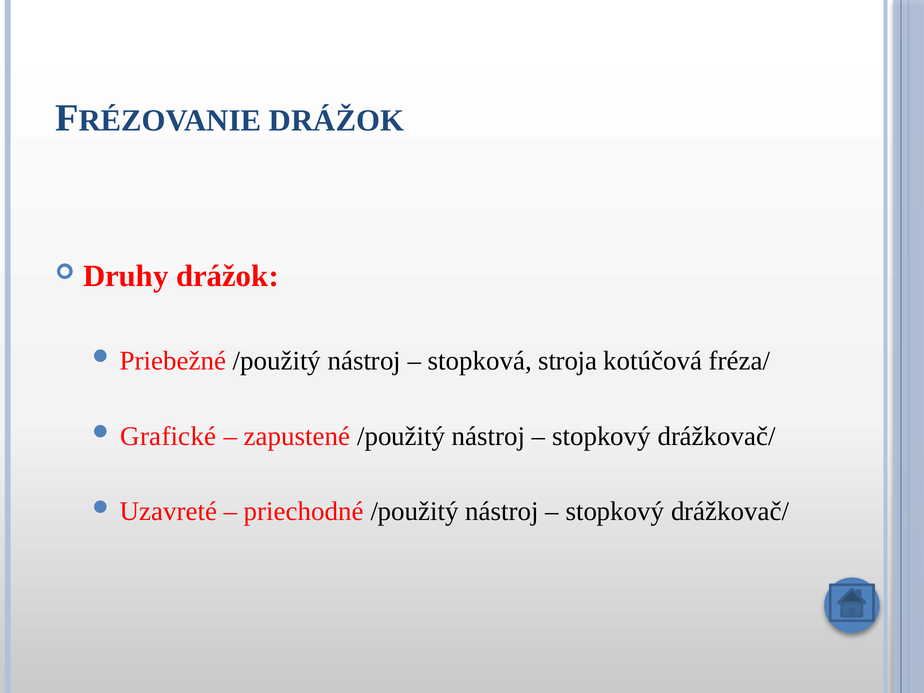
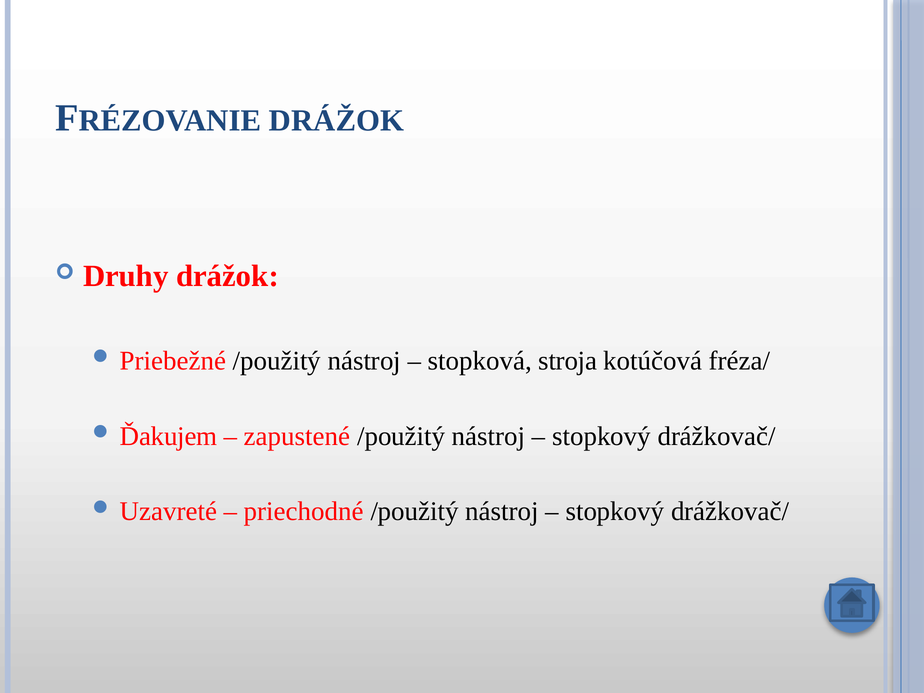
Grafické: Grafické -> Ďakujem
